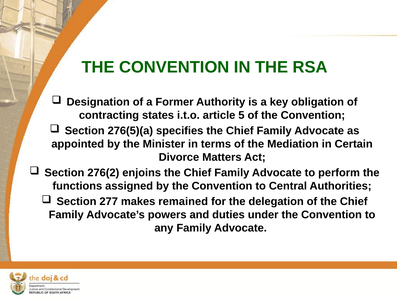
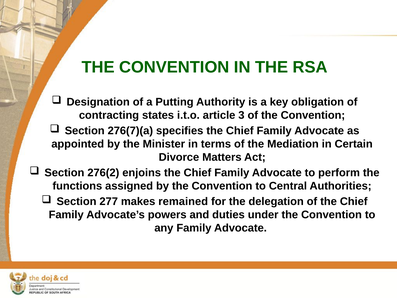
Former: Former -> Putting
5: 5 -> 3
276(5)(a: 276(5)(a -> 276(7)(a
